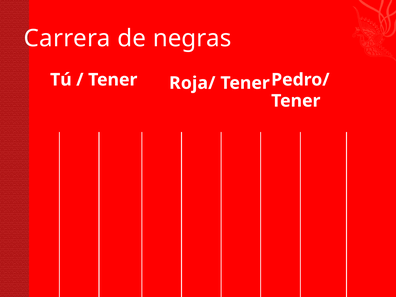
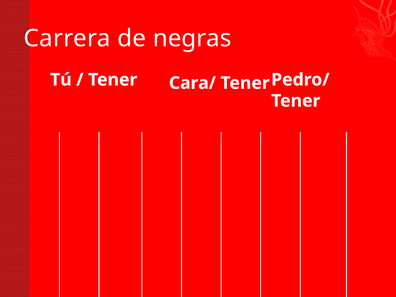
Roja/: Roja/ -> Cara/
